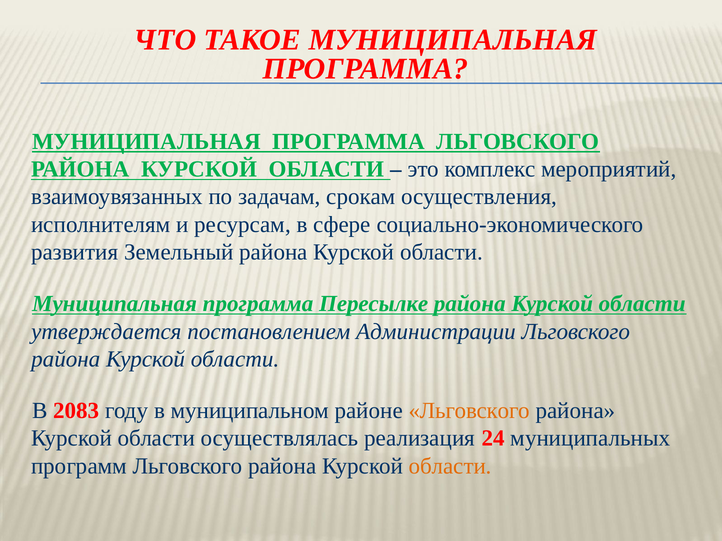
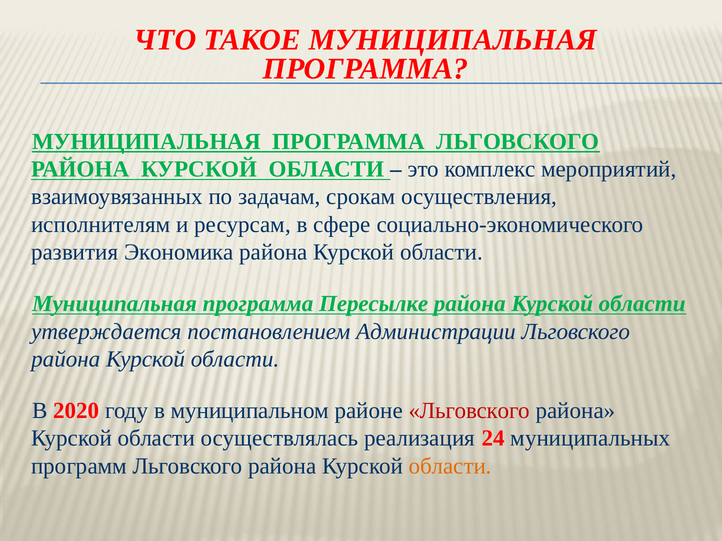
Земельный: Земельный -> Экономика
2083: 2083 -> 2020
Льговского at (469, 411) colour: orange -> red
